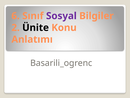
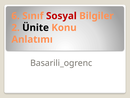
Sosyal colour: purple -> red
